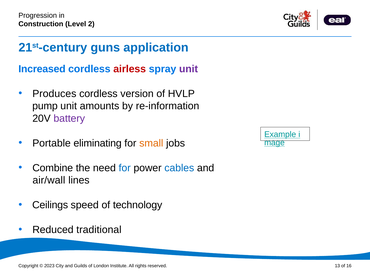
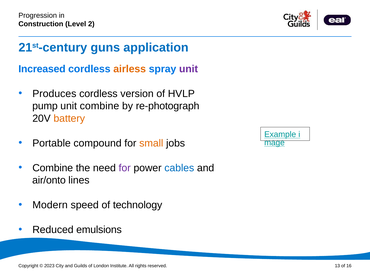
airless colour: red -> orange
unit amounts: amounts -> combine
re-information: re-information -> re-photograph
battery colour: purple -> orange
eliminating: eliminating -> compound
for at (125, 168) colour: blue -> purple
air/wall: air/wall -> air/onto
Ceilings: Ceilings -> Modern
traditional: traditional -> emulsions
